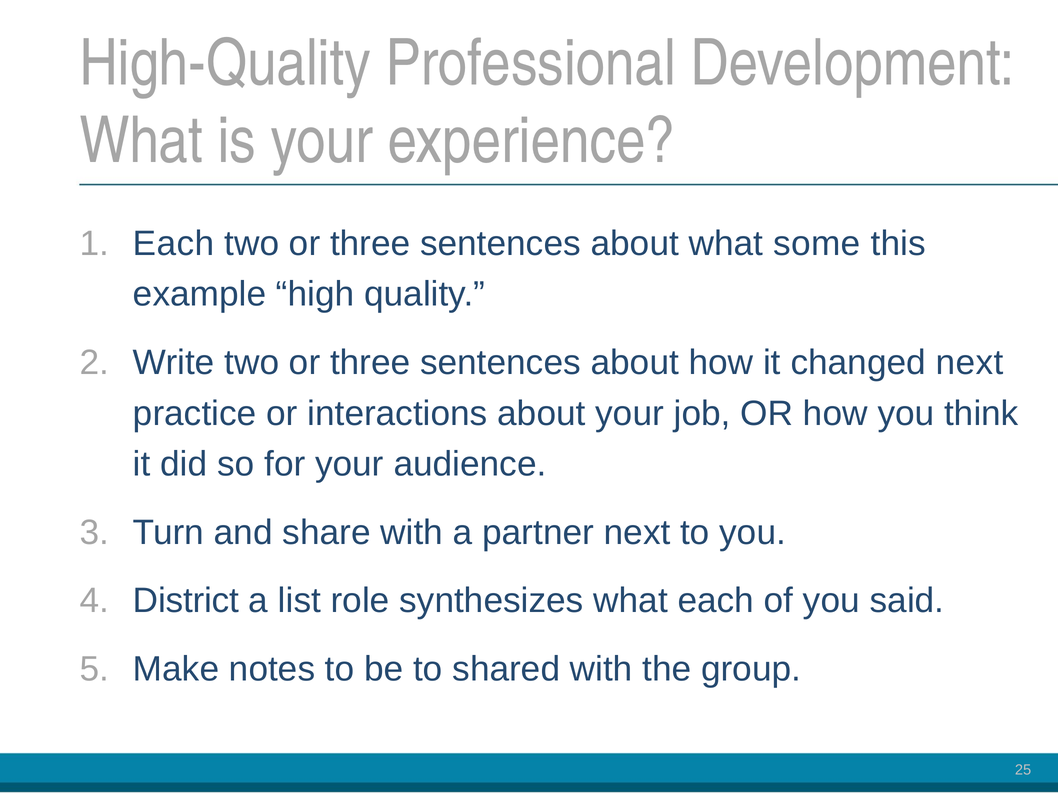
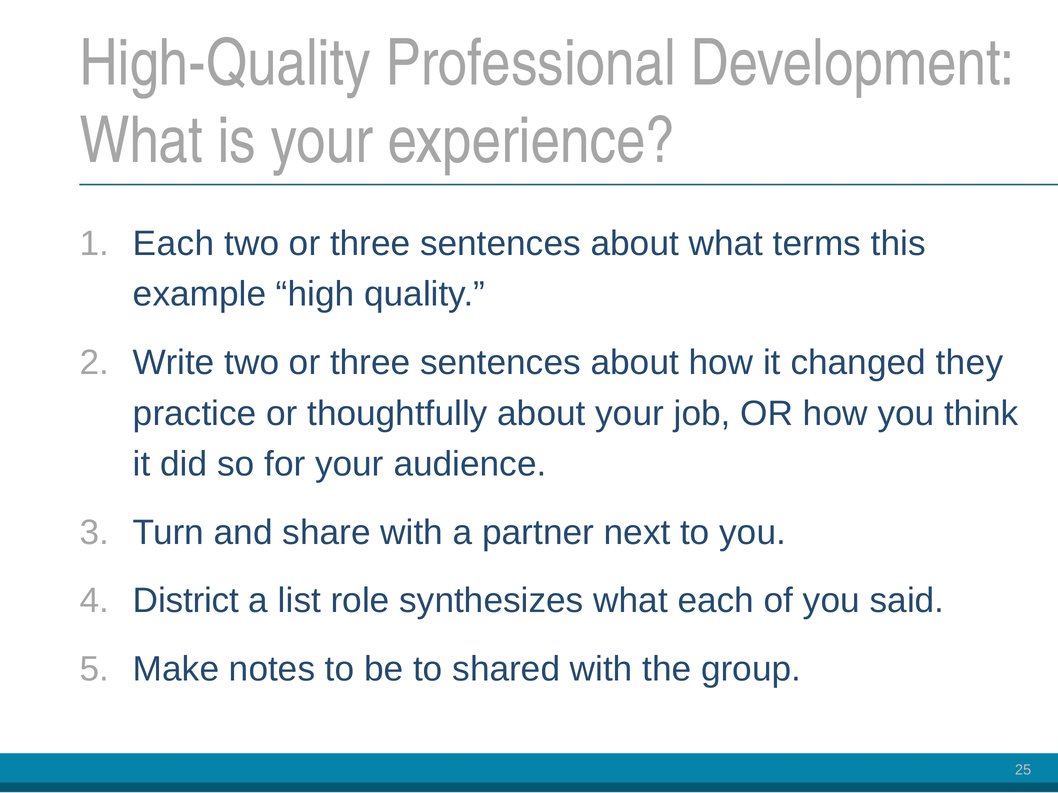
some: some -> terms
changed next: next -> they
interactions: interactions -> thoughtfully
